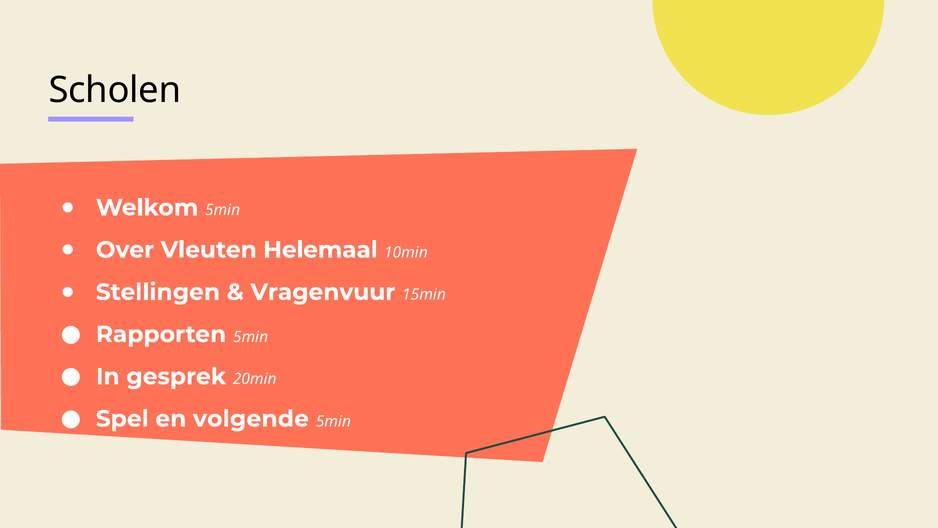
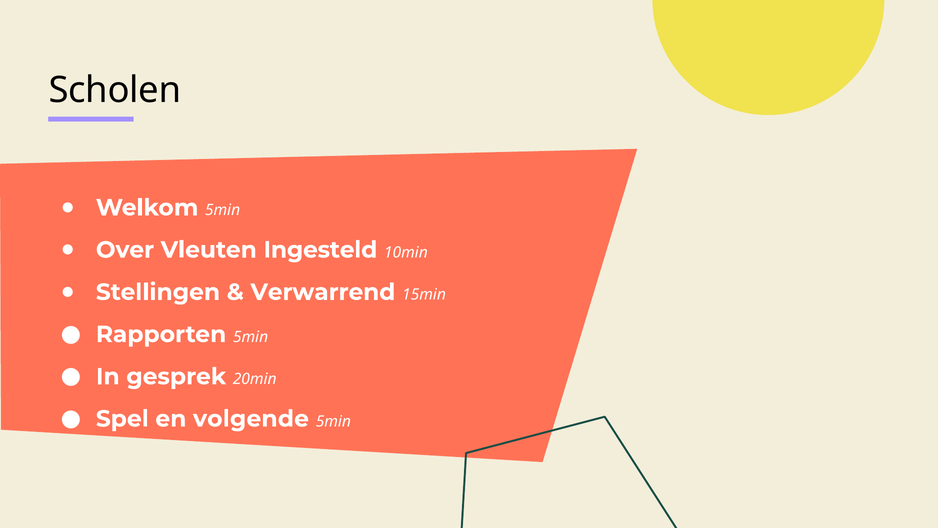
Helemaal: Helemaal -> Ingesteld
Vragenvuur: Vragenvuur -> Verwarrend
